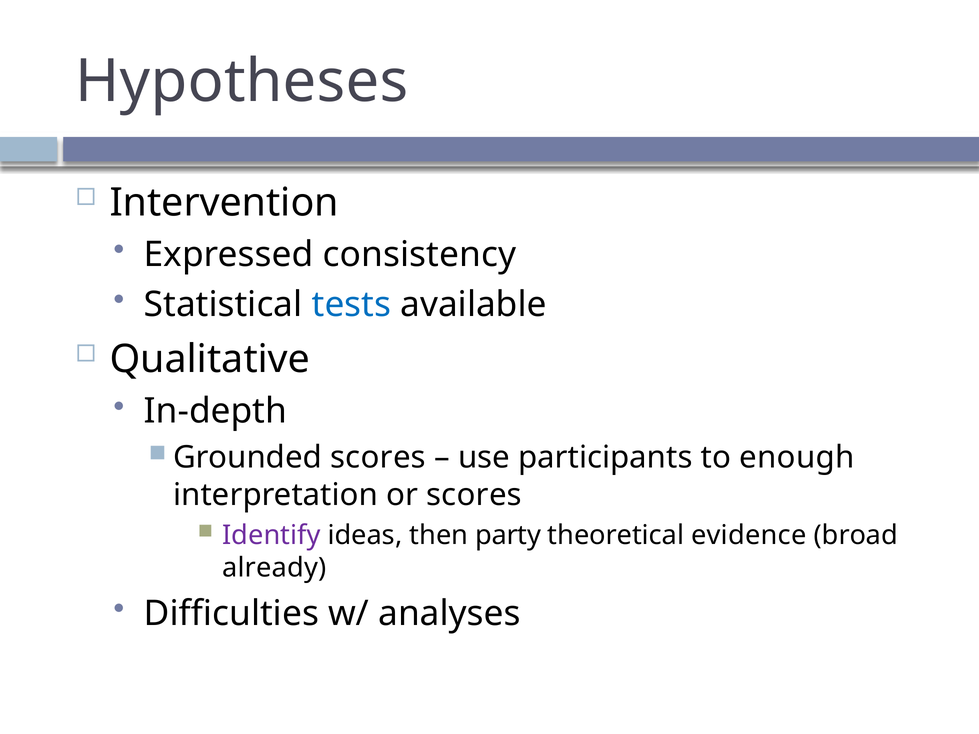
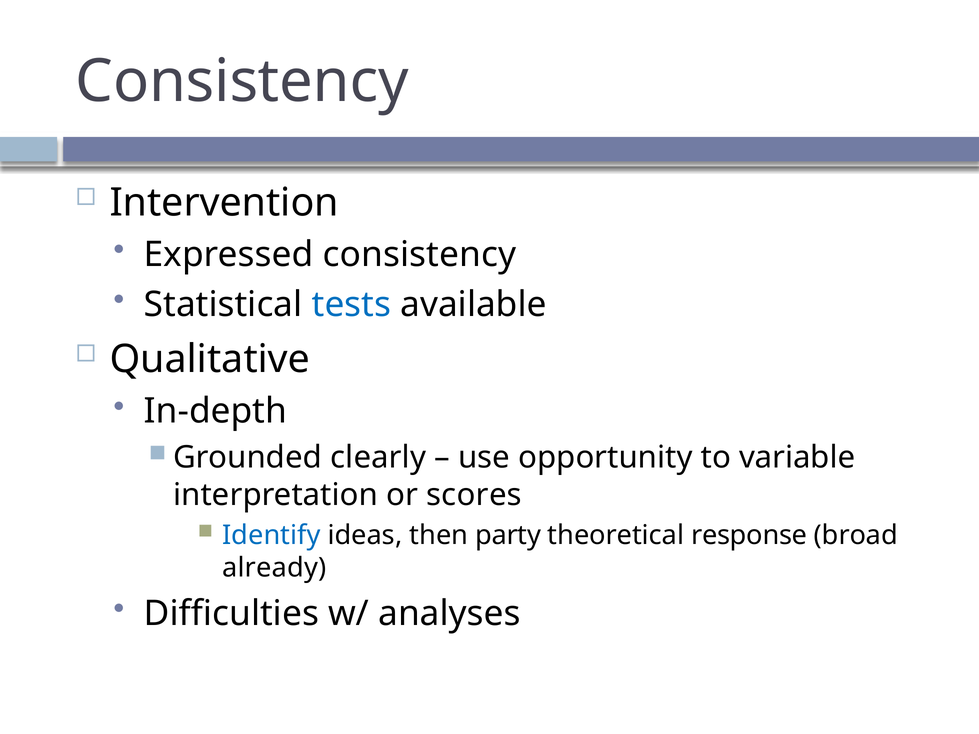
Hypotheses at (242, 82): Hypotheses -> Consistency
Grounded scores: scores -> clearly
participants: participants -> opportunity
enough: enough -> variable
Identify colour: purple -> blue
evidence: evidence -> response
